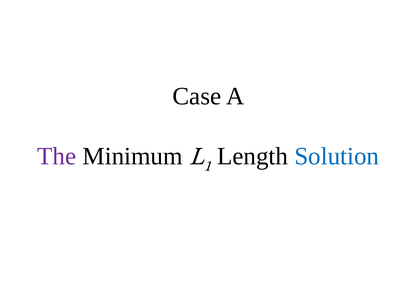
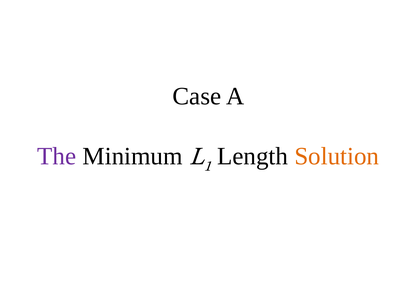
Solution colour: blue -> orange
